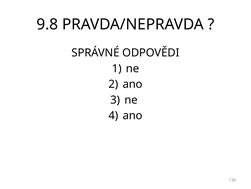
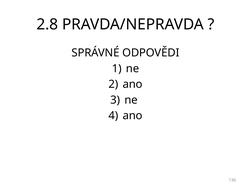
9.8: 9.8 -> 2.8
